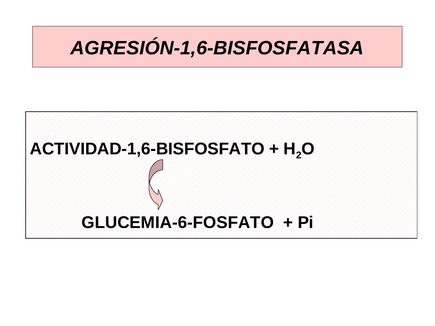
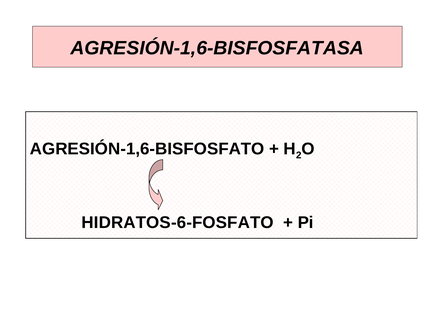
ACTIVIDAD-1,6-BISFOSFATO: ACTIVIDAD-1,6-BISFOSFATO -> AGRESIÓN-1,6-BISFOSFATO
GLUCEMIA-6-FOSFATO: GLUCEMIA-6-FOSFATO -> HIDRATOS-6-FOSFATO
